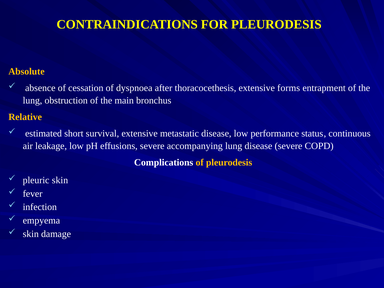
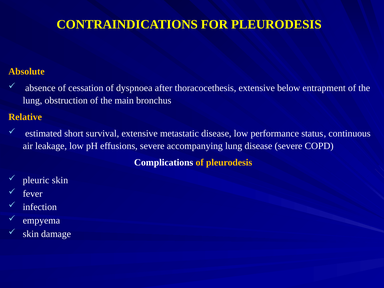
forms: forms -> below
